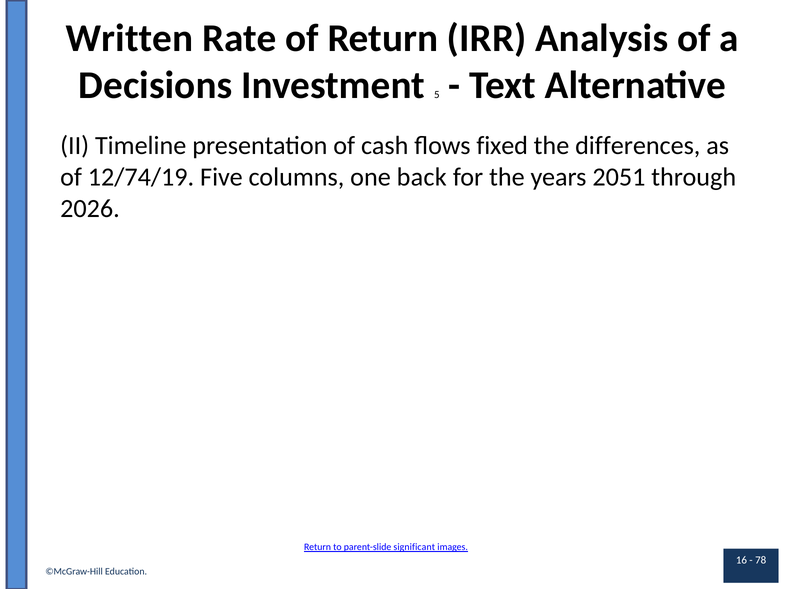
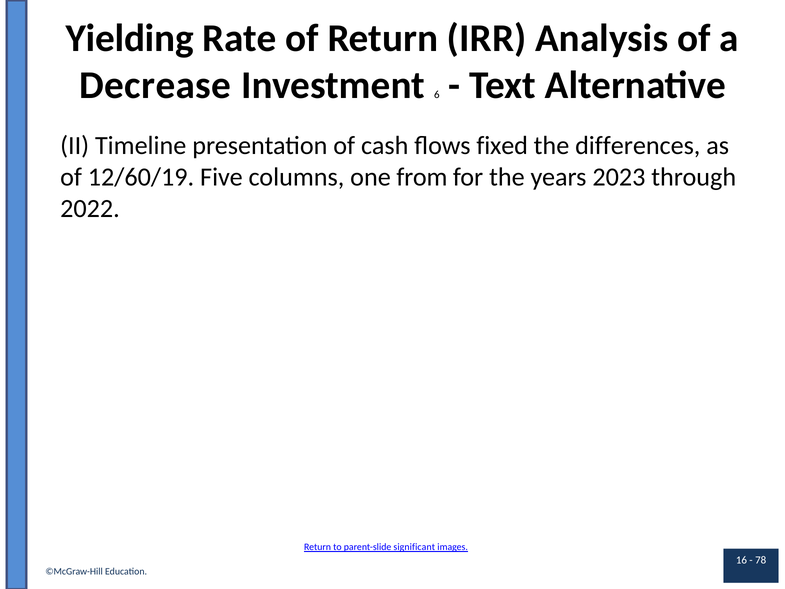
Written: Written -> Yielding
Decisions: Decisions -> Decrease
5: 5 -> 6
12/74/19: 12/74/19 -> 12/60/19
back: back -> from
2051: 2051 -> 2023
2026: 2026 -> 2022
